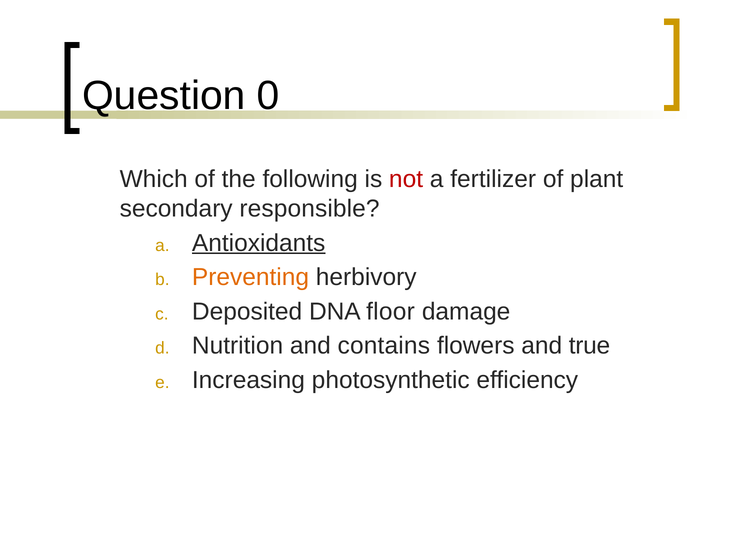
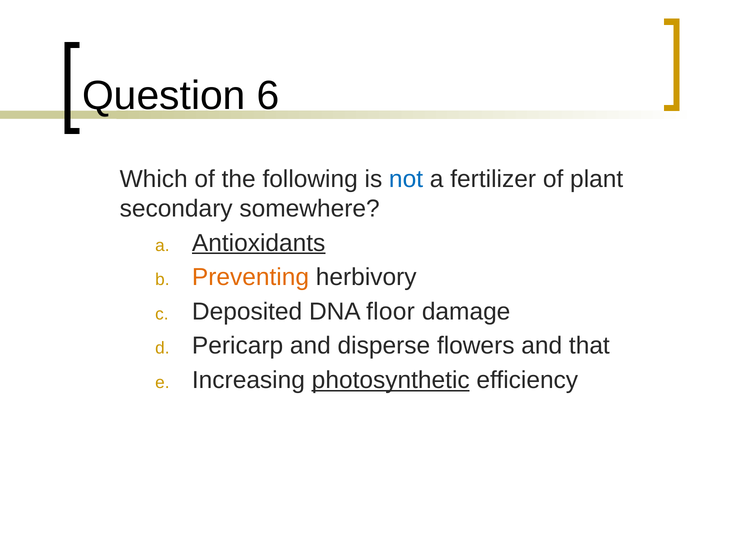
0: 0 -> 6
not colour: red -> blue
responsible: responsible -> somewhere
Nutrition: Nutrition -> Pericarp
contains: contains -> disperse
true: true -> that
photosynthetic underline: none -> present
